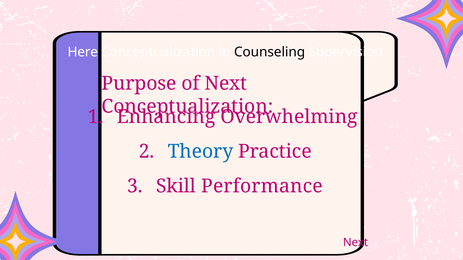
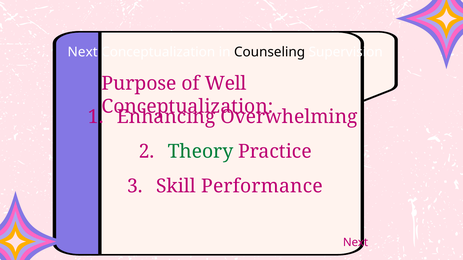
Here at (83, 52): Here -> Next
of Next: Next -> Well
Theory colour: blue -> green
